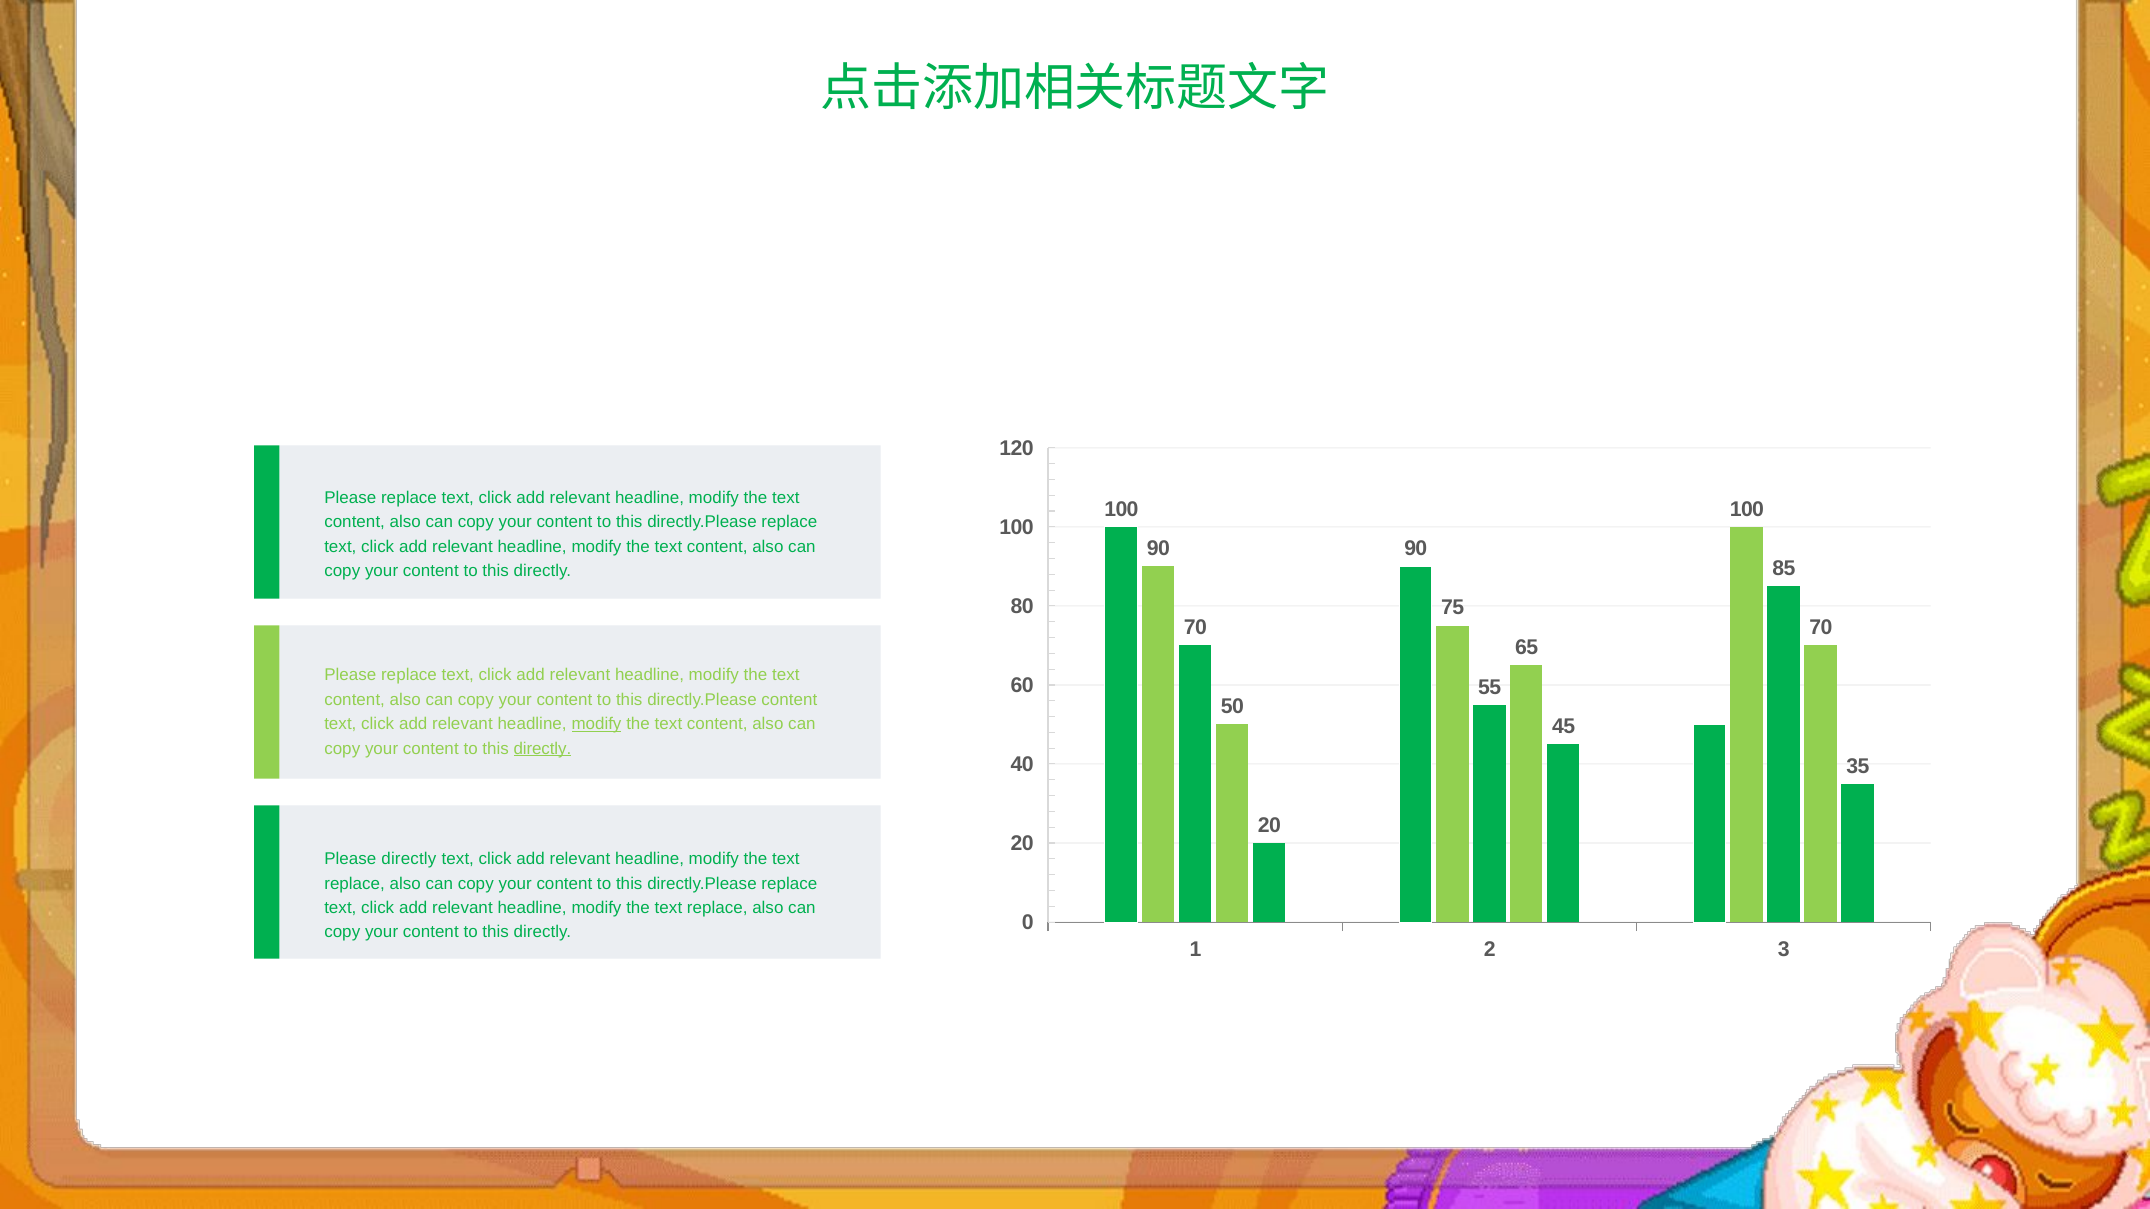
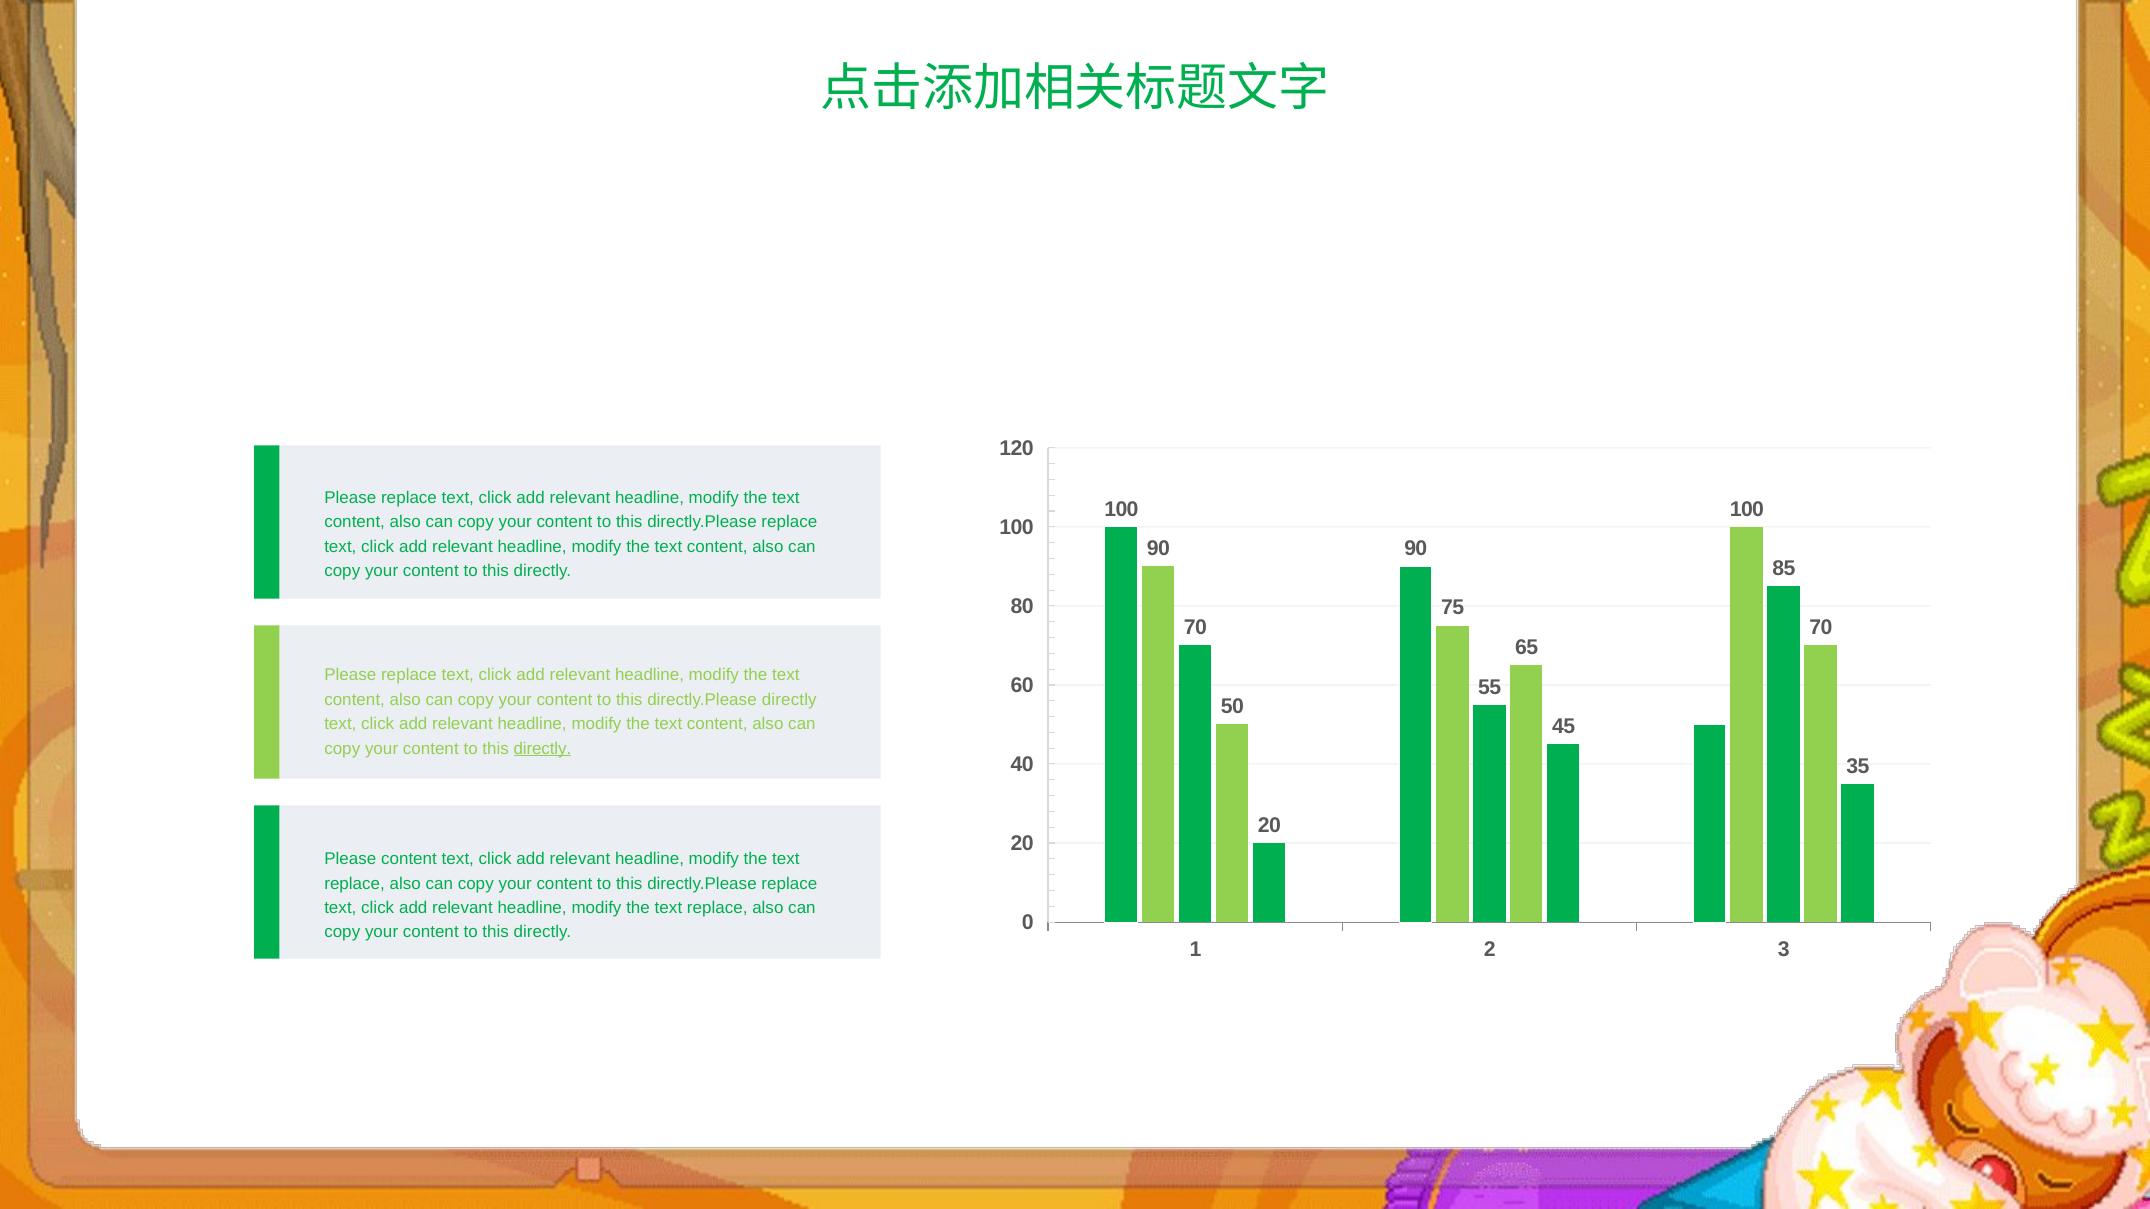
directly.Please content: content -> directly
modify at (596, 724) underline: present -> none
Please directly: directly -> content
